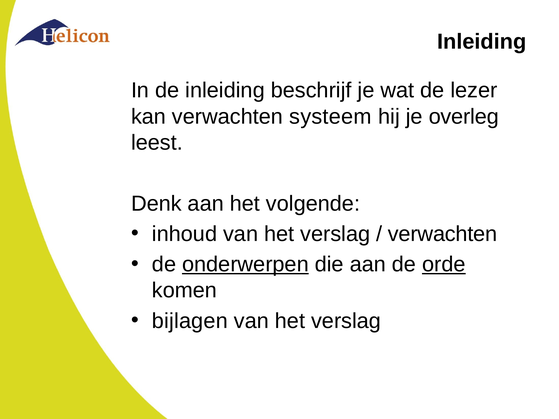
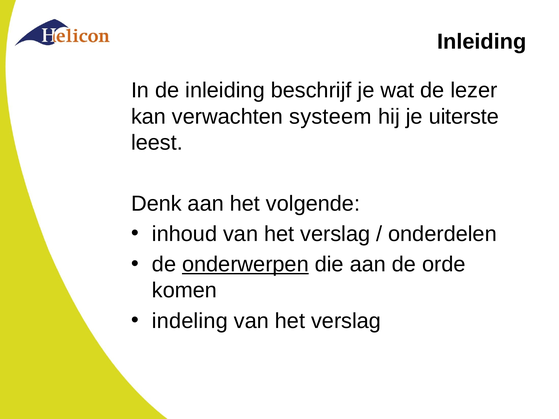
overleg: overleg -> uiterste
verwachten at (443, 234): verwachten -> onderdelen
orde underline: present -> none
bijlagen: bijlagen -> indeling
